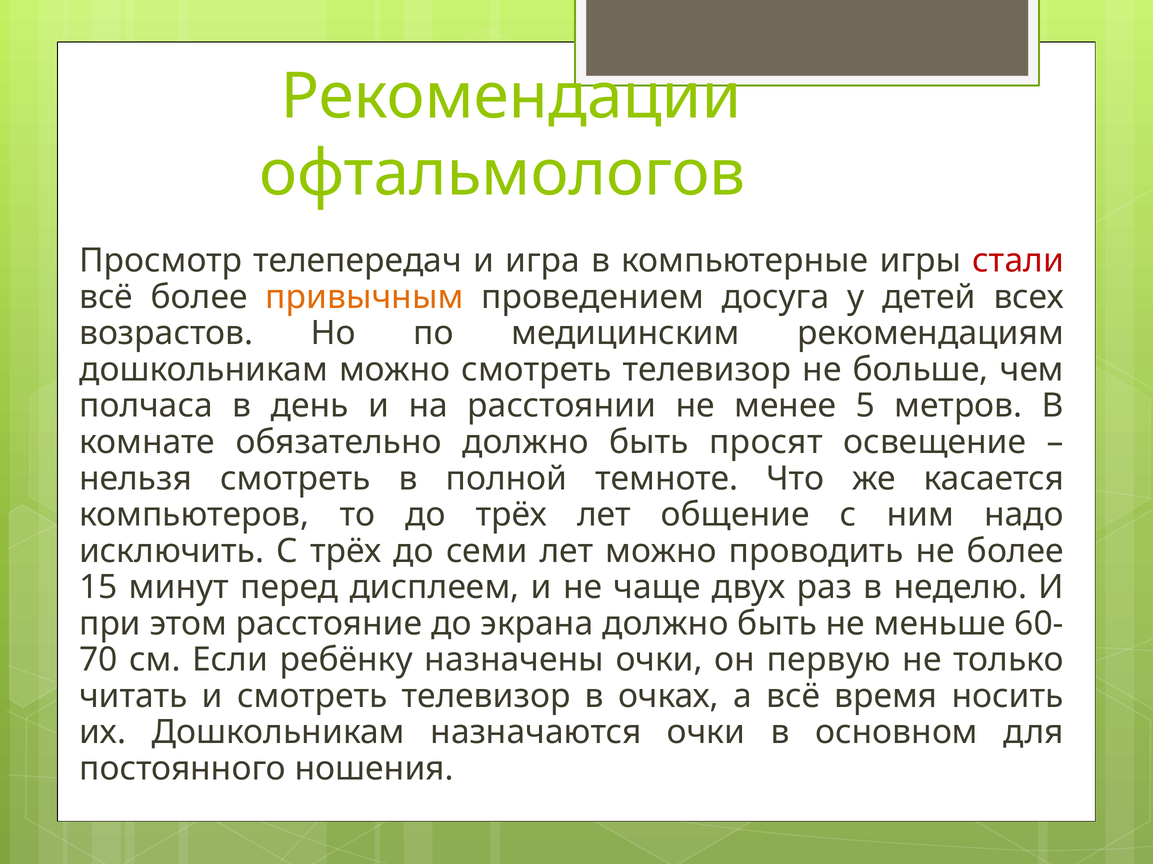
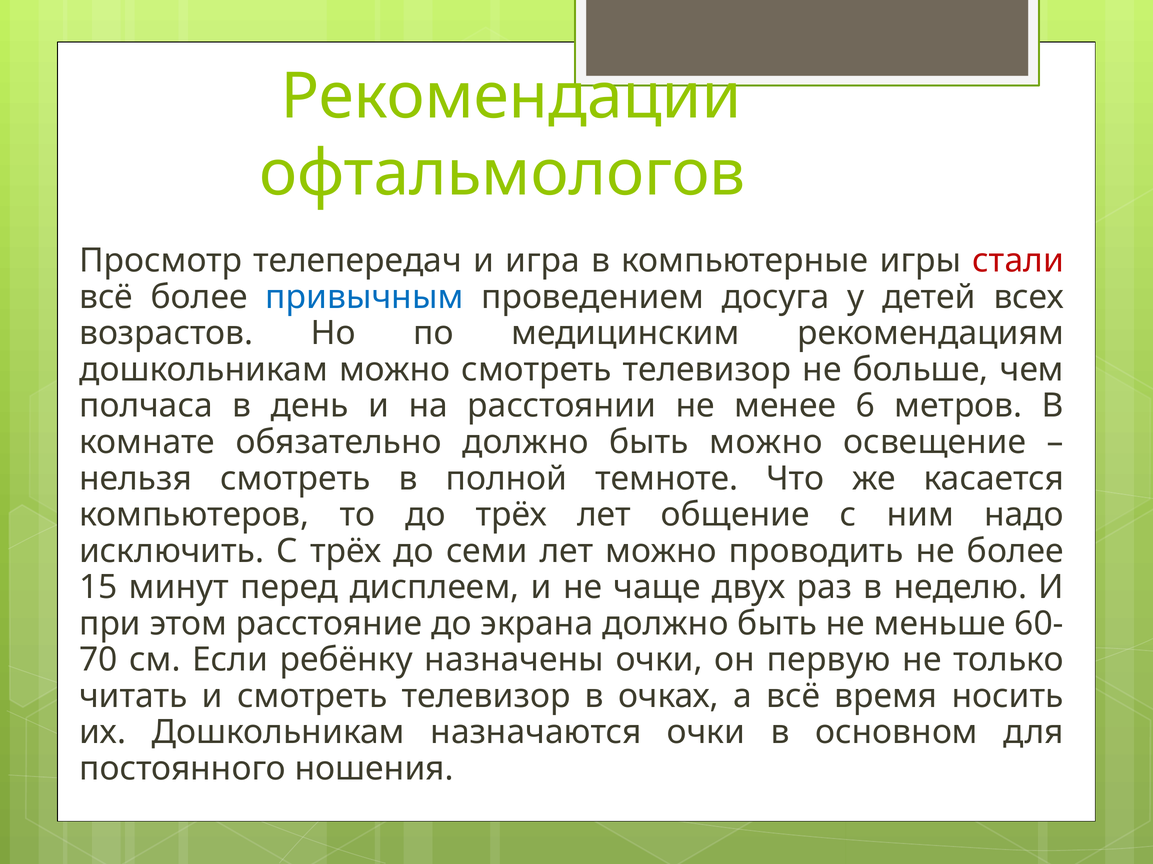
привычным colour: orange -> blue
5: 5 -> 6
быть просят: просят -> можно
